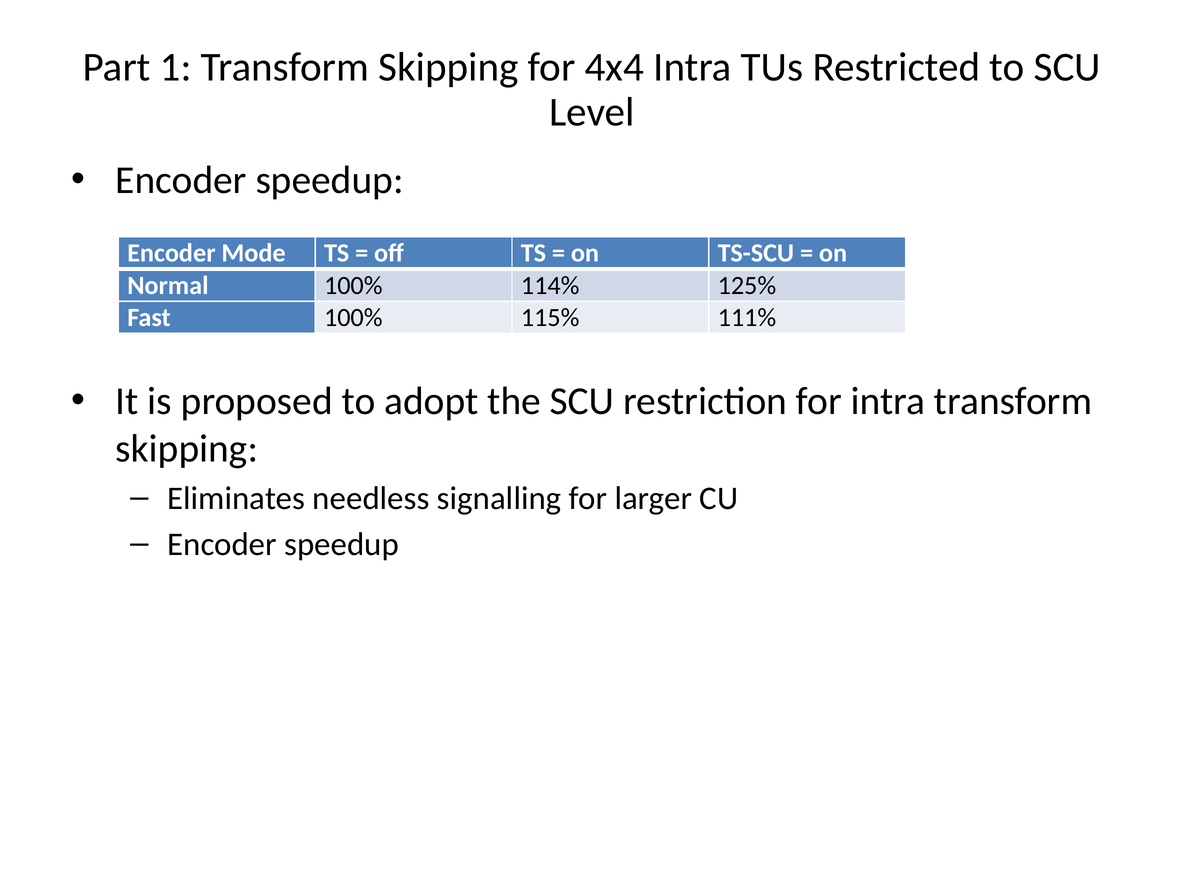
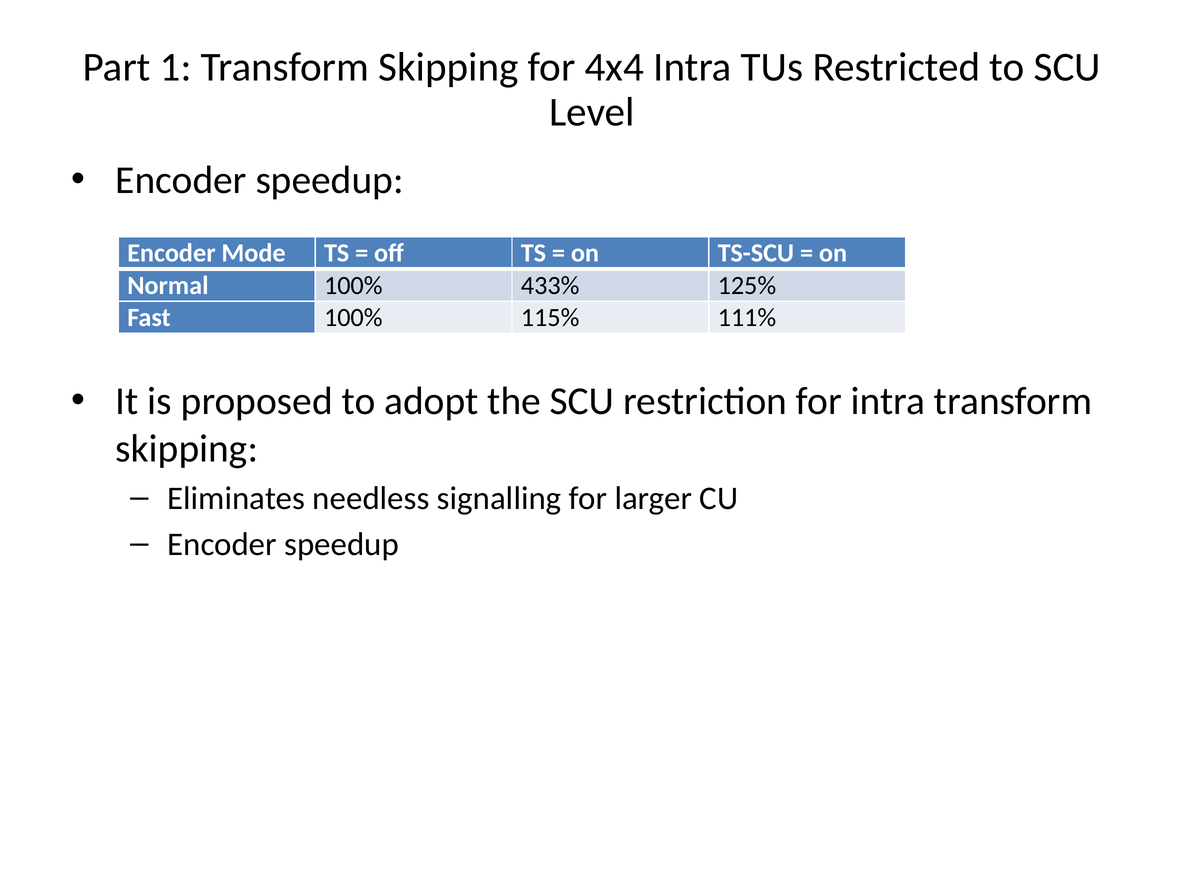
114%: 114% -> 433%
